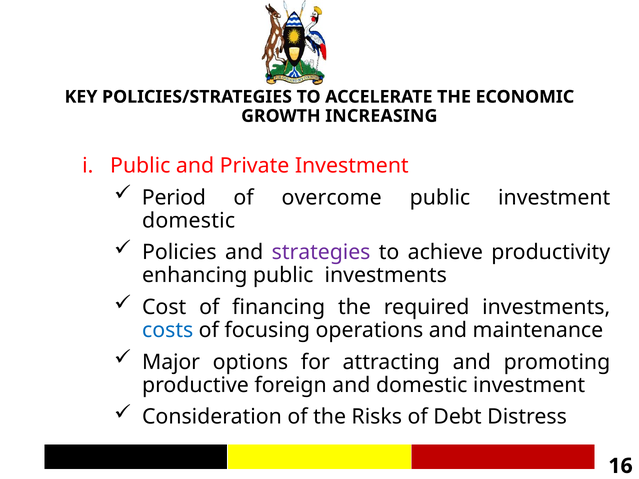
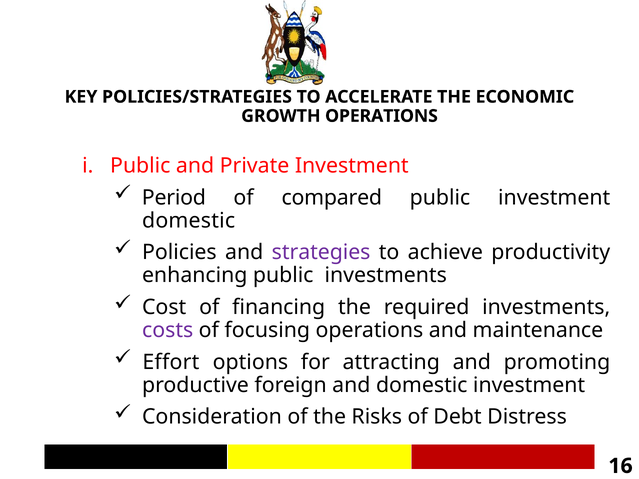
GROWTH INCREASING: INCREASING -> OPERATIONS
overcome: overcome -> compared
costs colour: blue -> purple
Major: Major -> Effort
